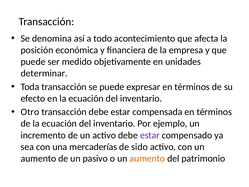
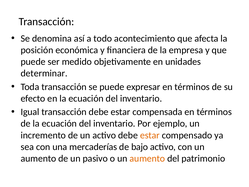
Otro: Otro -> Igual
estar at (150, 135) colour: purple -> orange
sido: sido -> bajo
